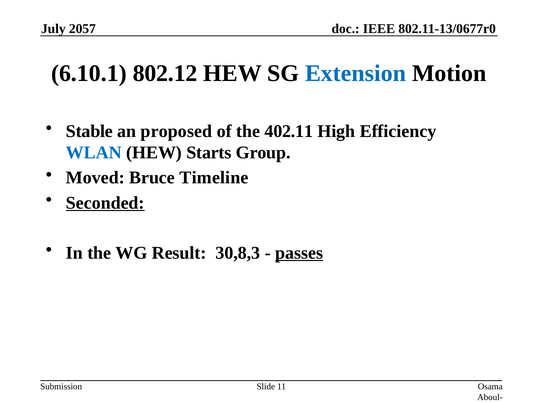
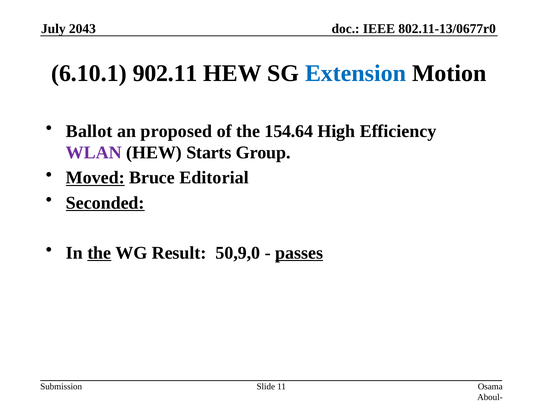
2057: 2057 -> 2043
802.12: 802.12 -> 902.11
Stable: Stable -> Ballot
402.11: 402.11 -> 154.64
WLAN colour: blue -> purple
Moved underline: none -> present
Timeline: Timeline -> Editorial
the at (99, 253) underline: none -> present
30,8,3: 30,8,3 -> 50,9,0
